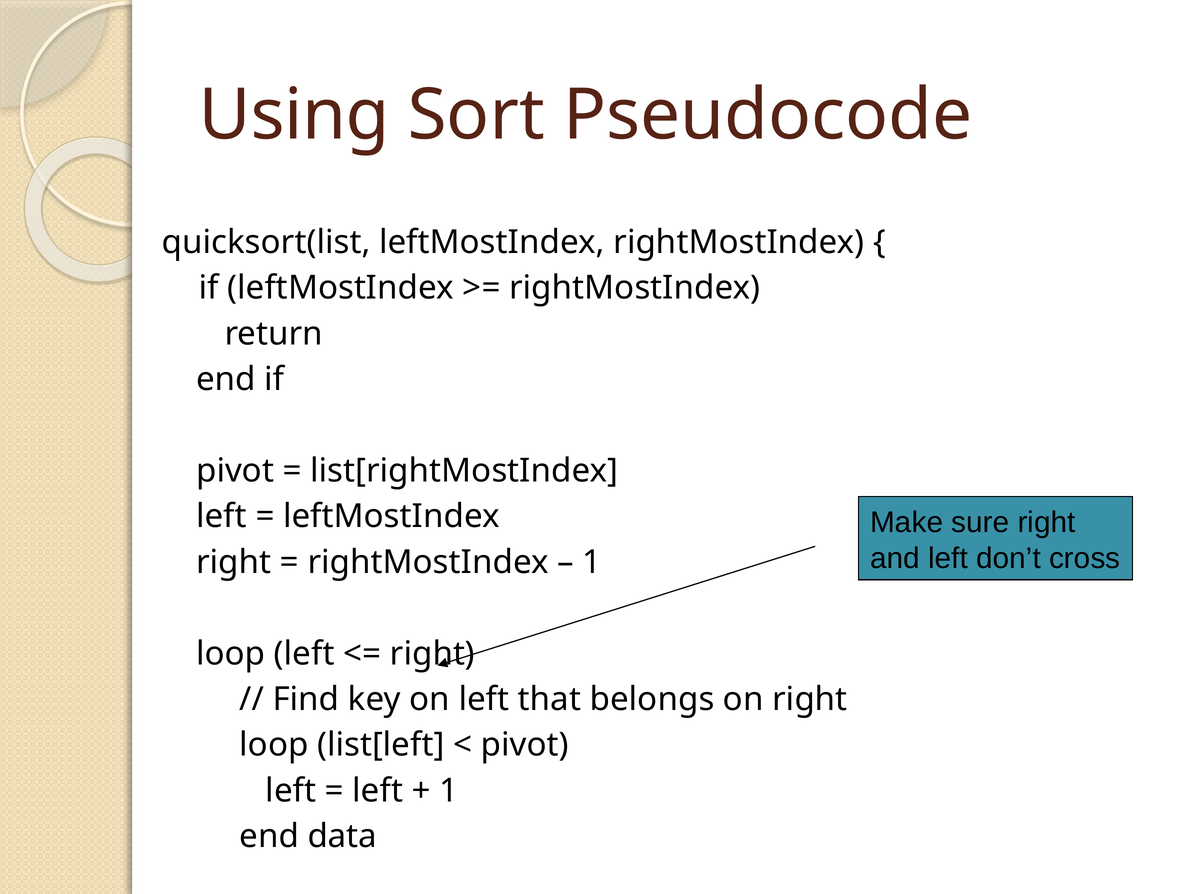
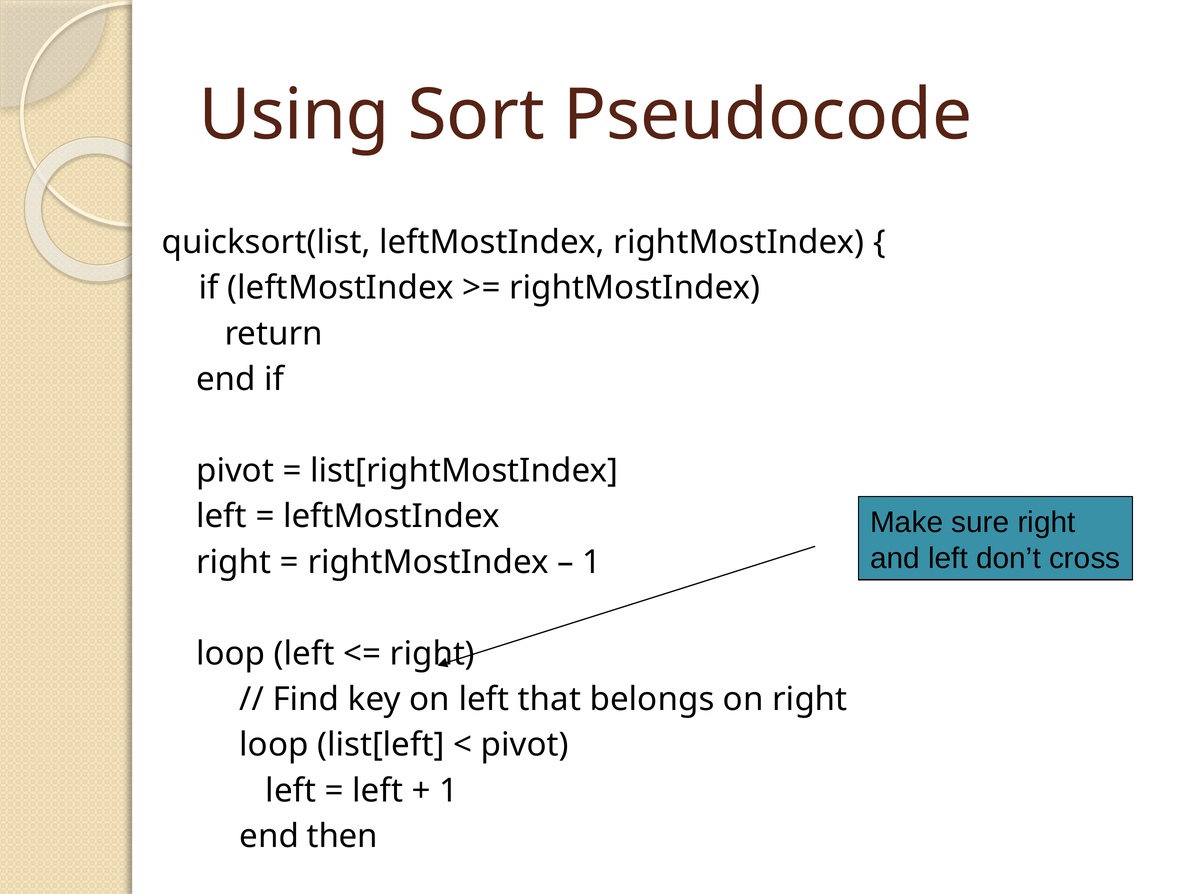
data: data -> then
